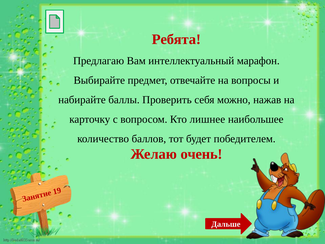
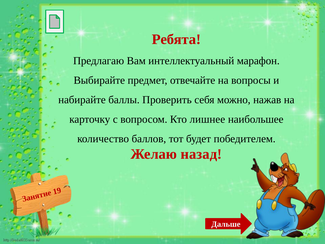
очень: очень -> назад
